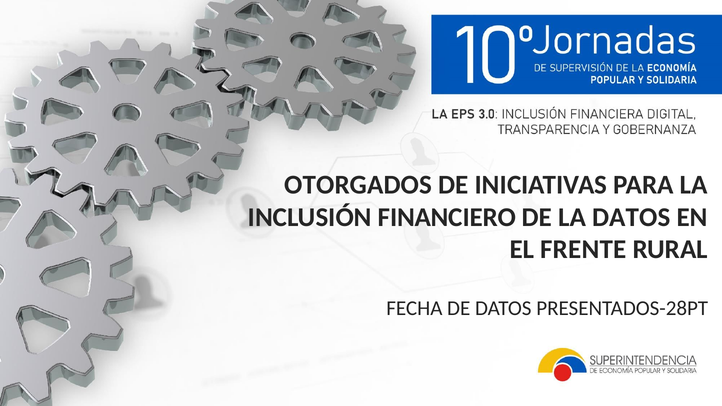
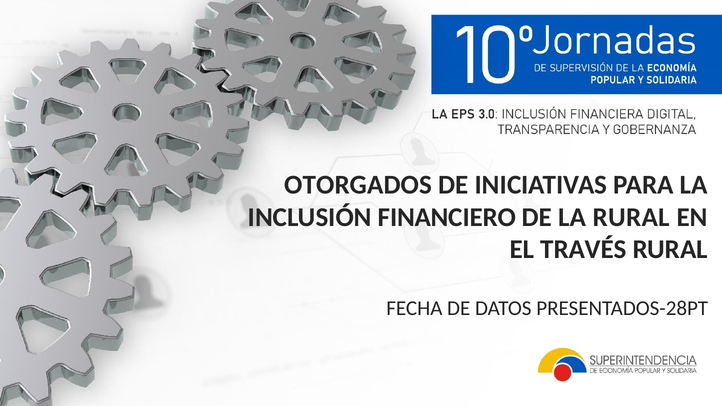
LA DATOS: DATOS -> RURAL
FRENTE: FRENTE -> TRAVÉS
